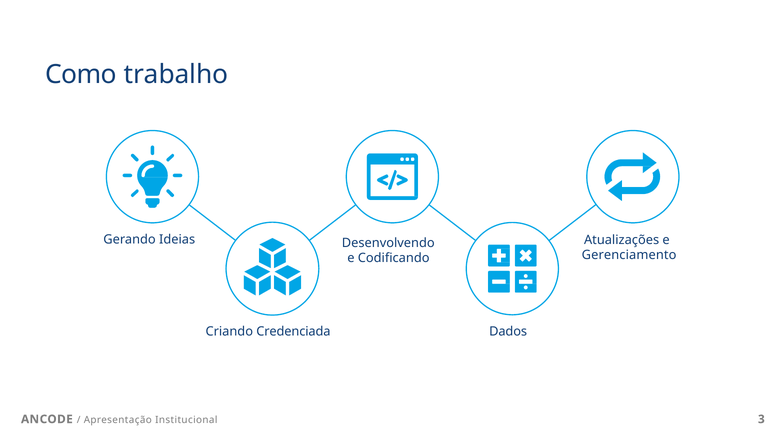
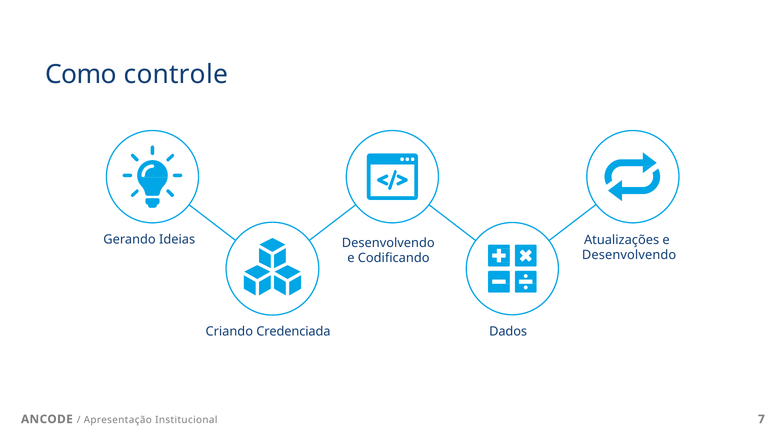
trabalho: trabalho -> controle
Gerenciamento at (629, 254): Gerenciamento -> Desenvolvendo
3: 3 -> 7
